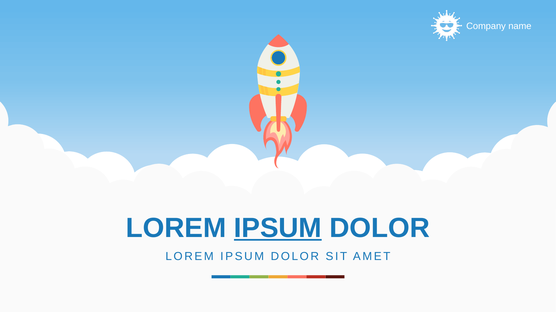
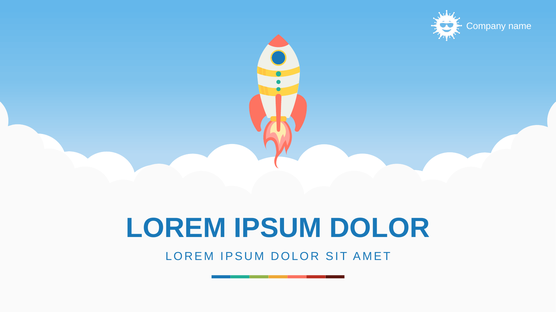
IPSUM at (278, 229) underline: present -> none
